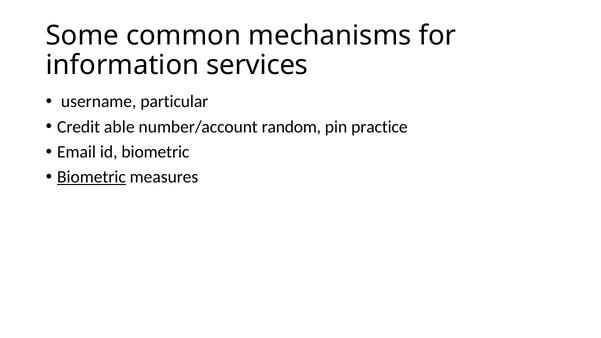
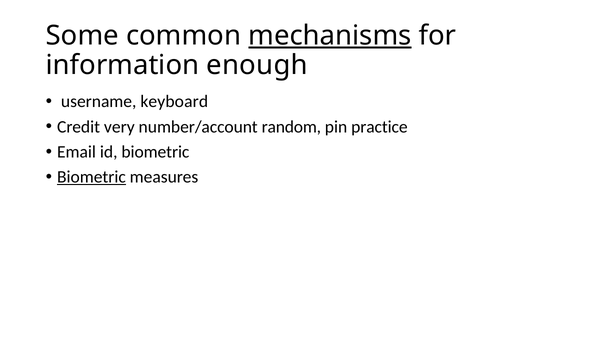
mechanisms underline: none -> present
services: services -> enough
particular: particular -> keyboard
able: able -> very
